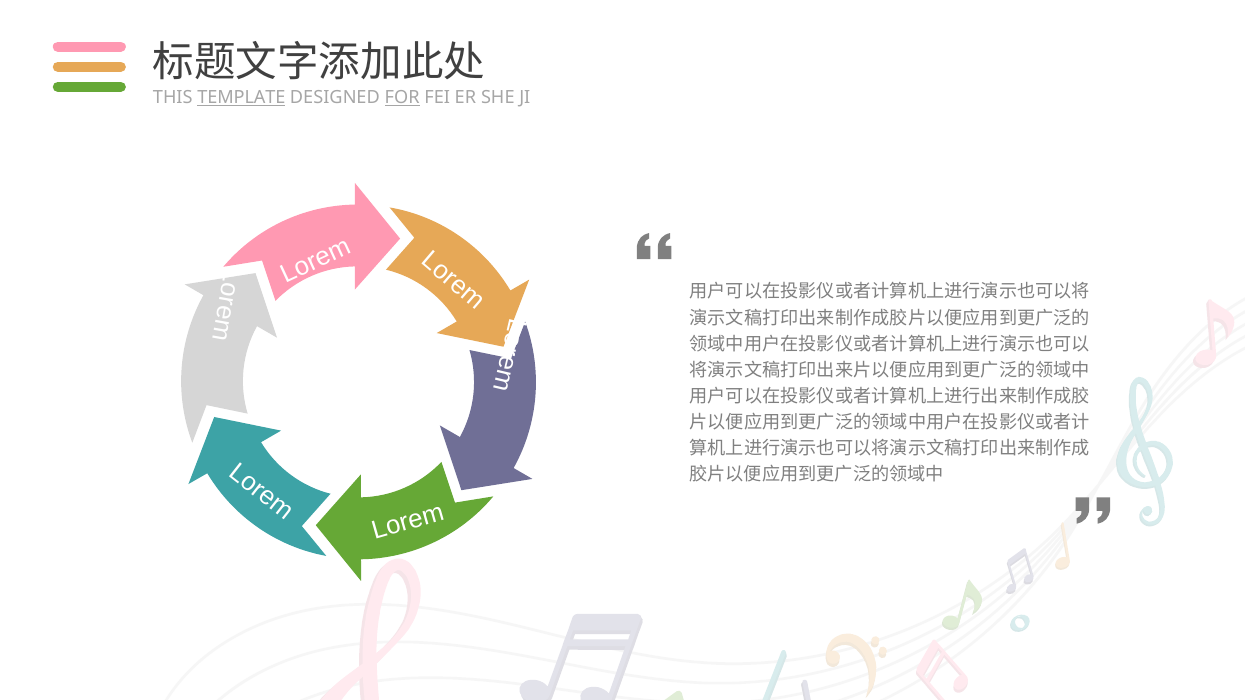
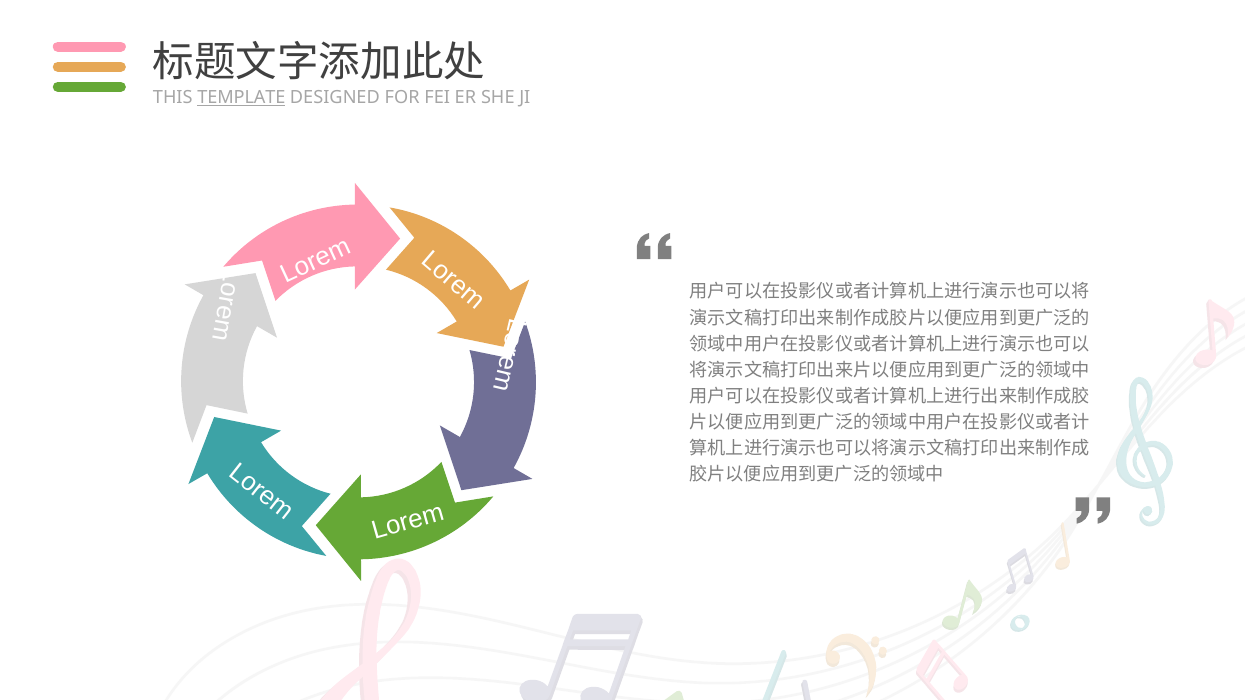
FOR underline: present -> none
